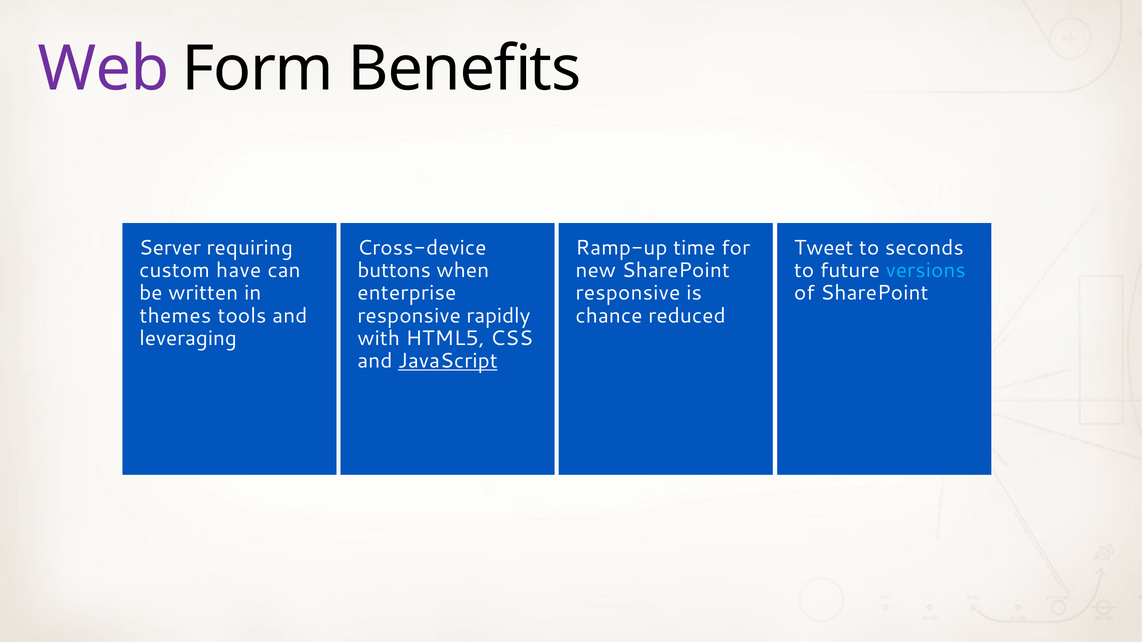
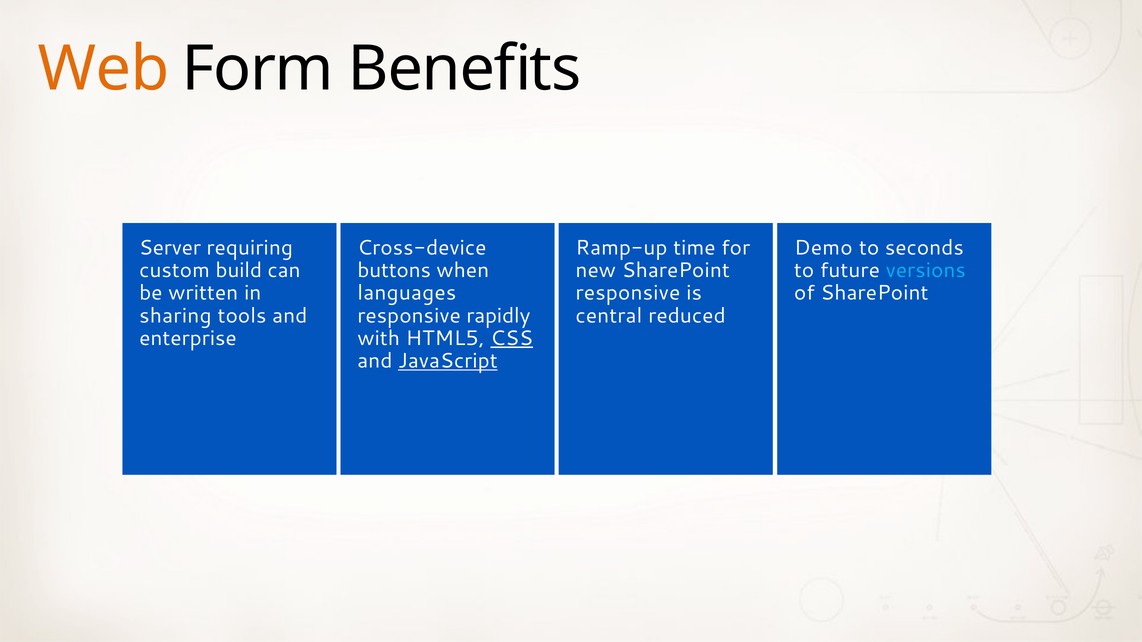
Web colour: purple -> orange
Tweet: Tweet -> Demo
have: have -> build
enterprise: enterprise -> languages
themes: themes -> sharing
chance: chance -> central
leveraging: leveraging -> enterprise
CSS underline: none -> present
